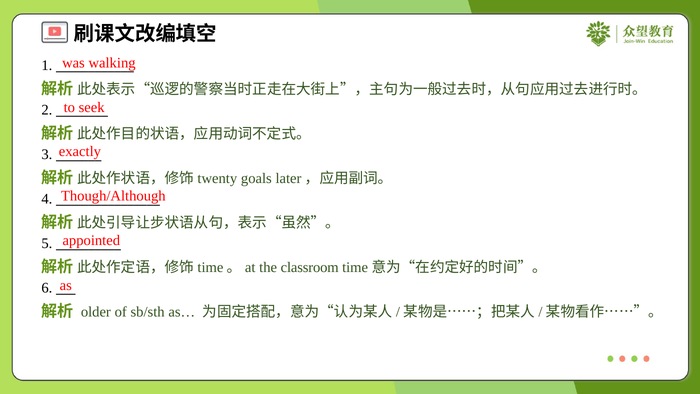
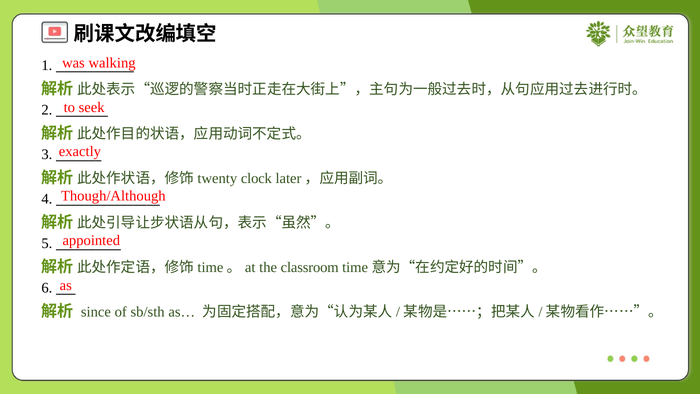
goals: goals -> clock
older: older -> since
